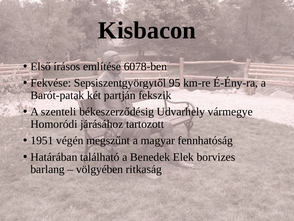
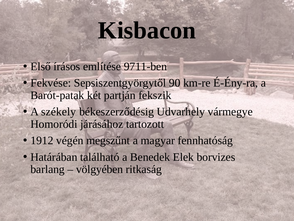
6078-ben: 6078-ben -> 9711-ben
95: 95 -> 90
szenteli: szenteli -> székely
1951: 1951 -> 1912
